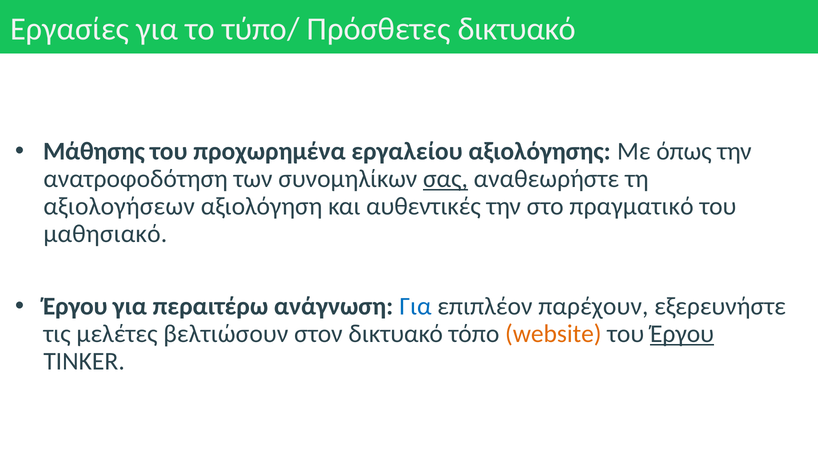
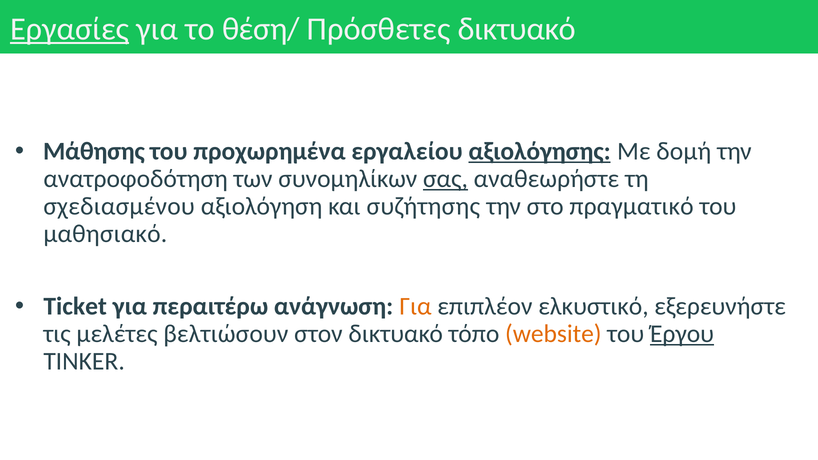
Εργασίες underline: none -> present
τύπο/: τύπο/ -> θέση/
αξιολόγησης underline: none -> present
όπως: όπως -> δομή
αξιολογήσεων: αξιολογήσεων -> σχεδιασμένου
αυθεντικές: αυθεντικές -> συζήτησης
Έργου at (75, 306): Έργου -> Ticket
Για at (415, 306) colour: blue -> orange
παρέχουν: παρέχουν -> ελκυστικό
